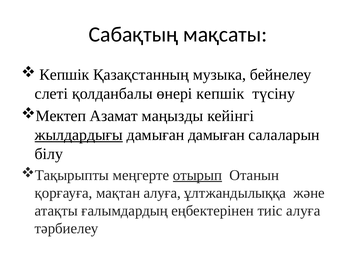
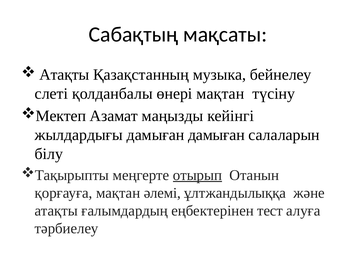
Кепшік at (64, 75): Кепшік -> Атақты
өнері кепшік: кепшік -> мақтан
жылдардығы underline: present -> none
мақтан алуға: алуға -> әлемі
тиіс: тиіс -> тест
